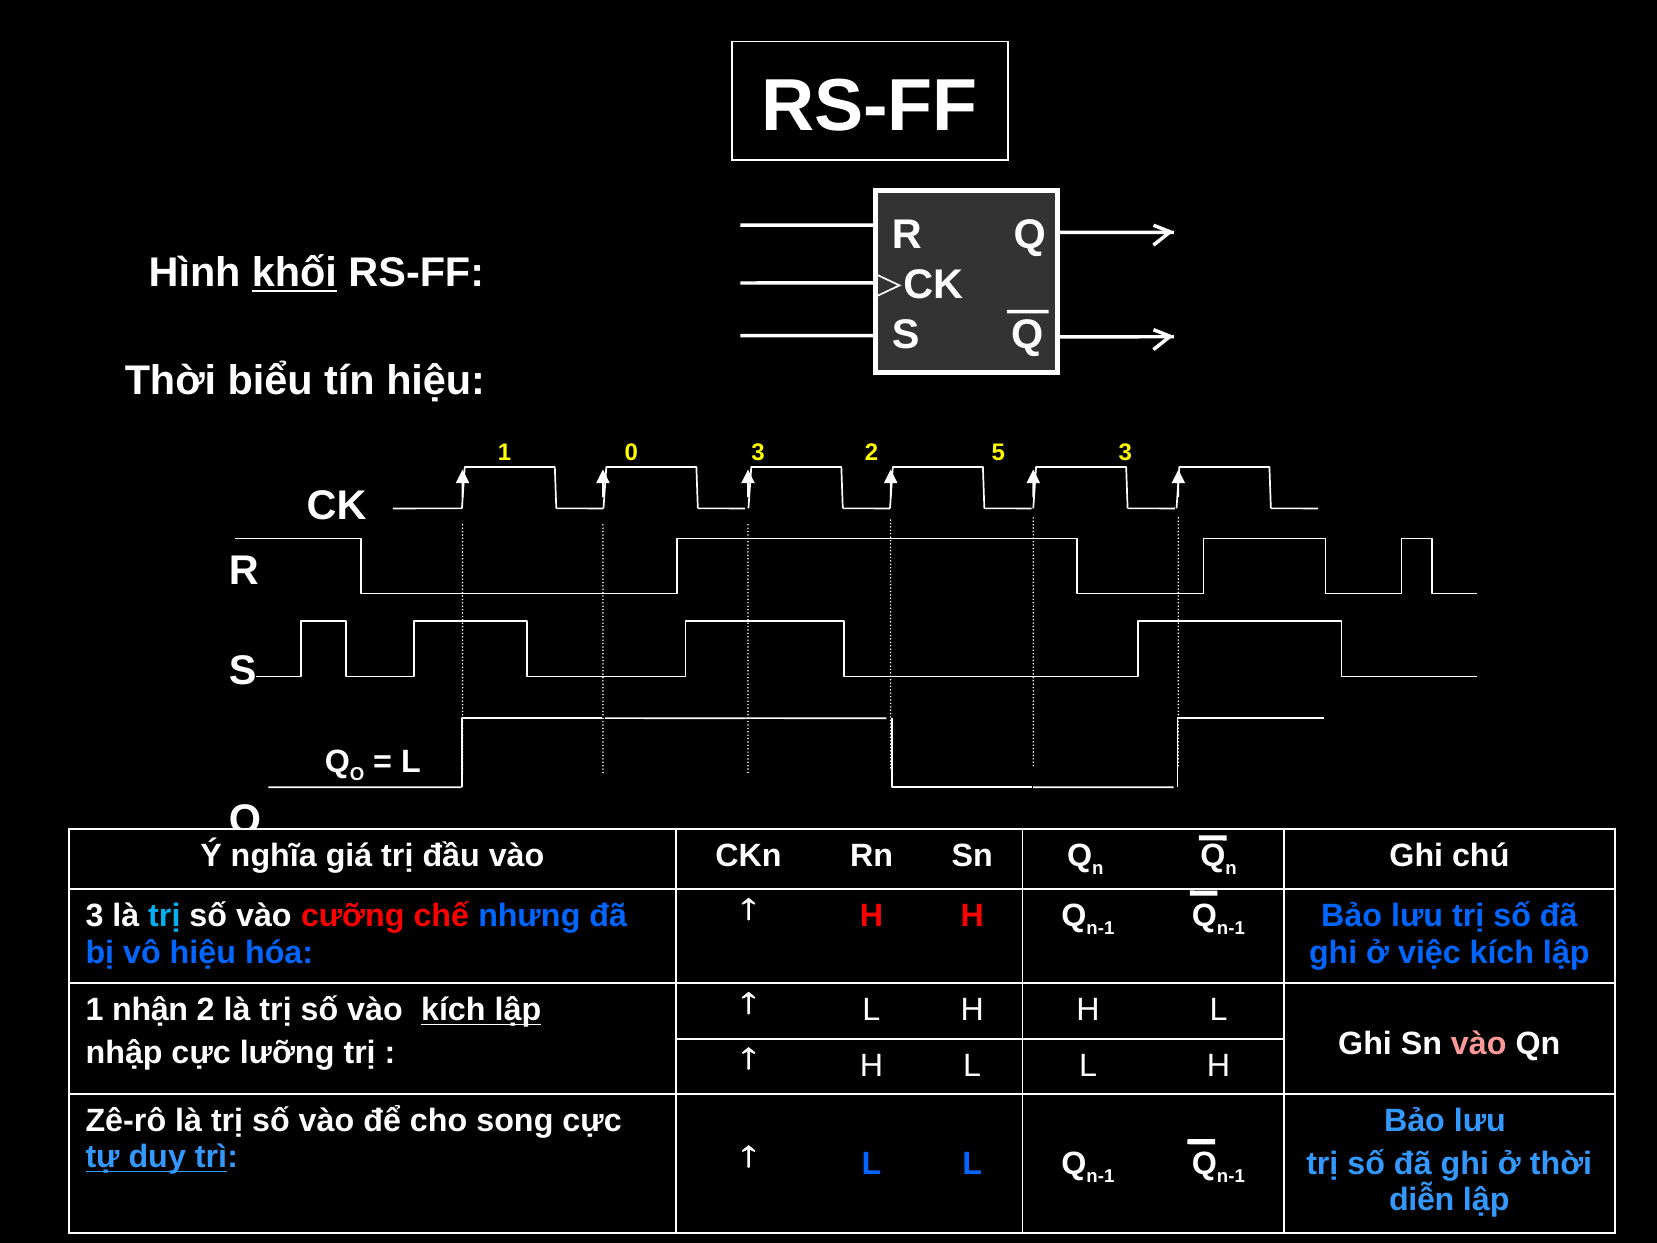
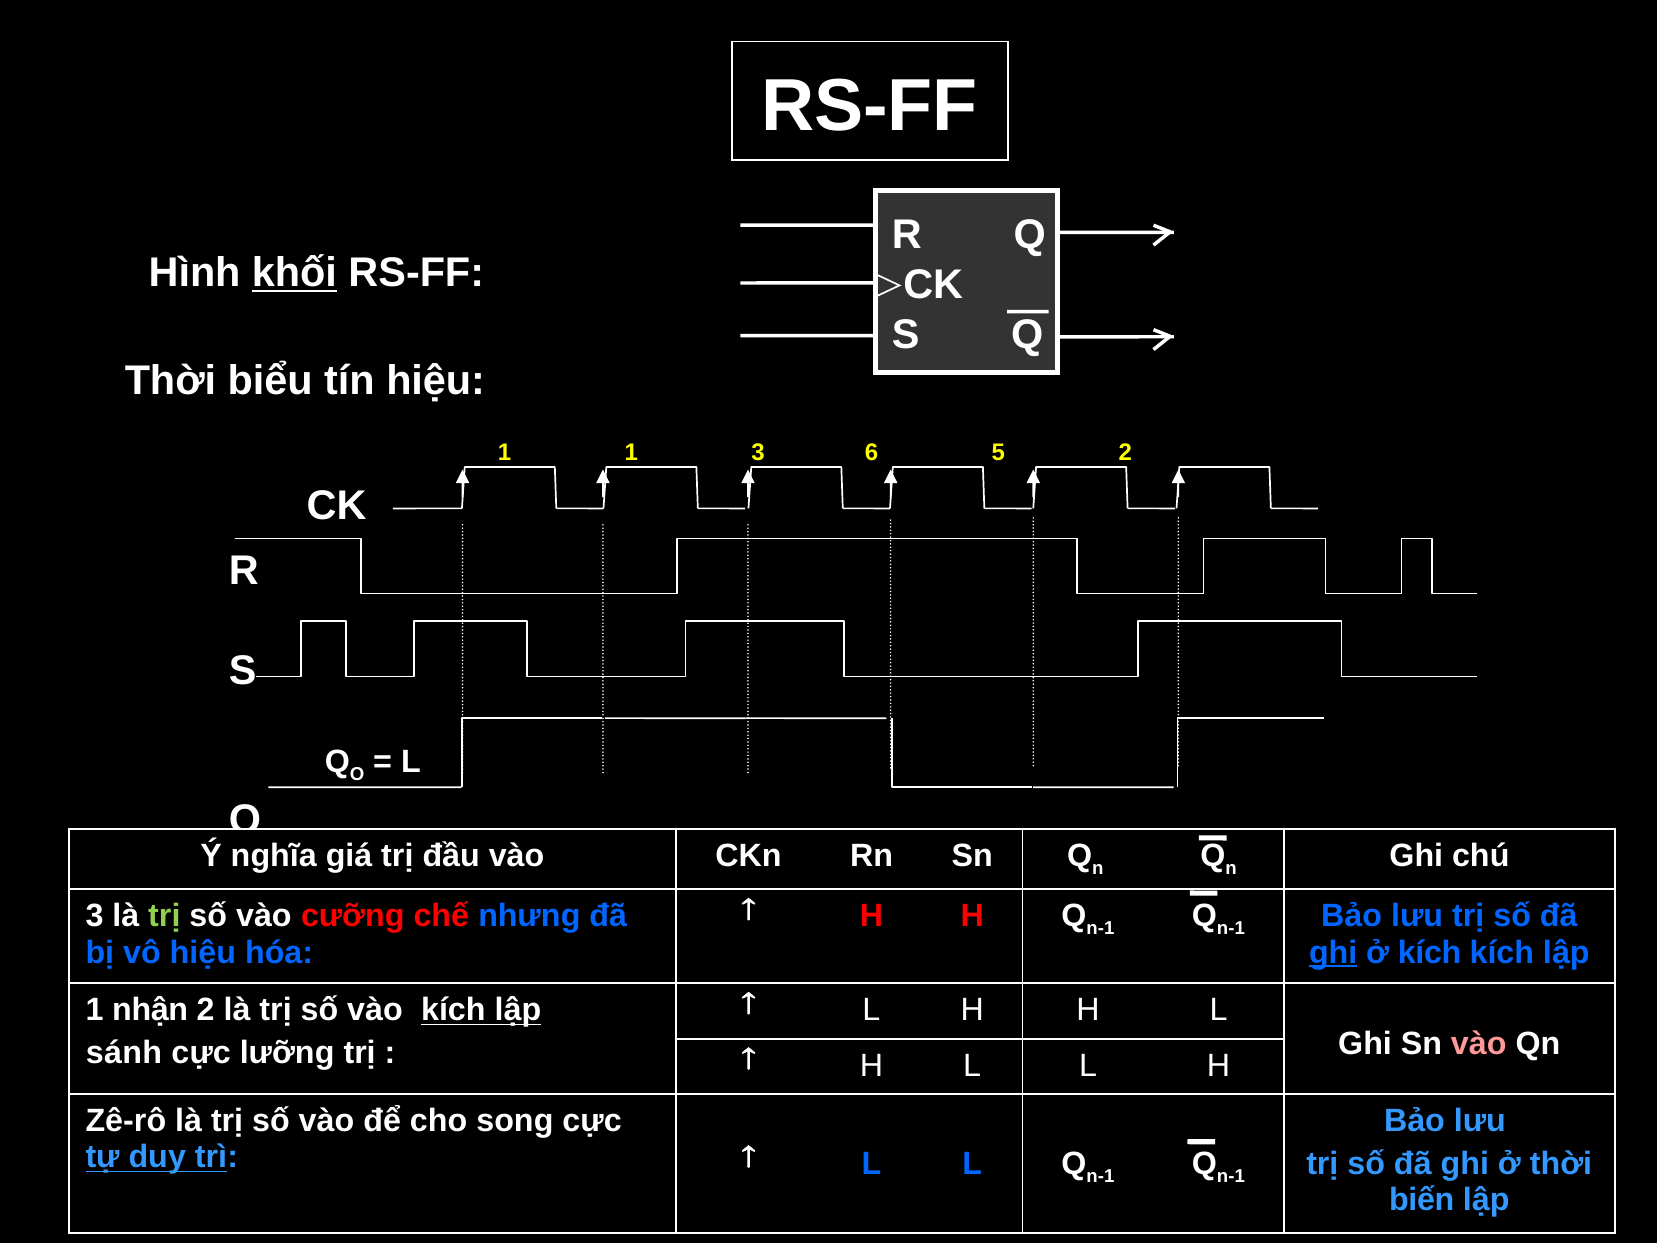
1 0: 0 -> 1
3 2: 2 -> 6
5 3: 3 -> 2
trị at (164, 916) colour: light blue -> light green
ghi at (1333, 952) underline: none -> present
ở việc: việc -> kích
nhập at (124, 1053): nhập -> sánh
diễn: diễn -> biến
